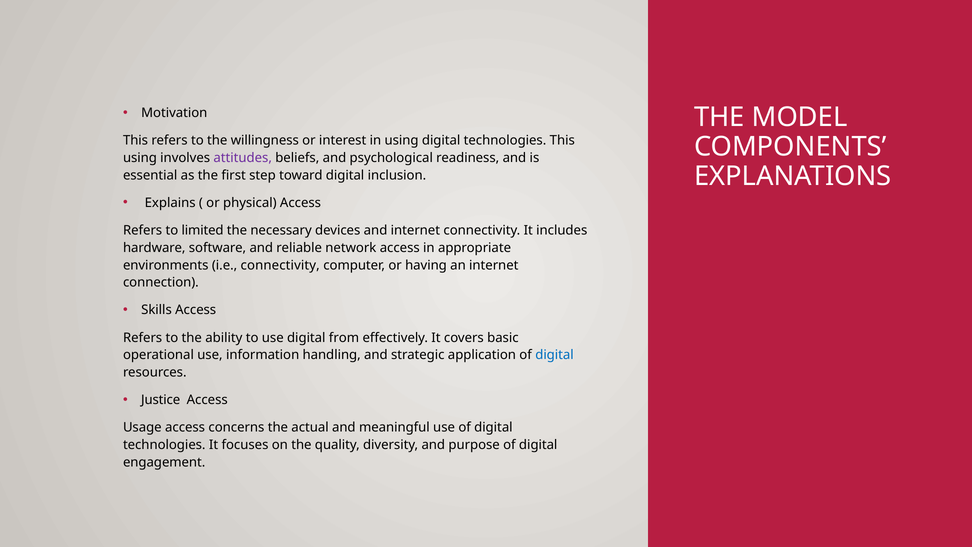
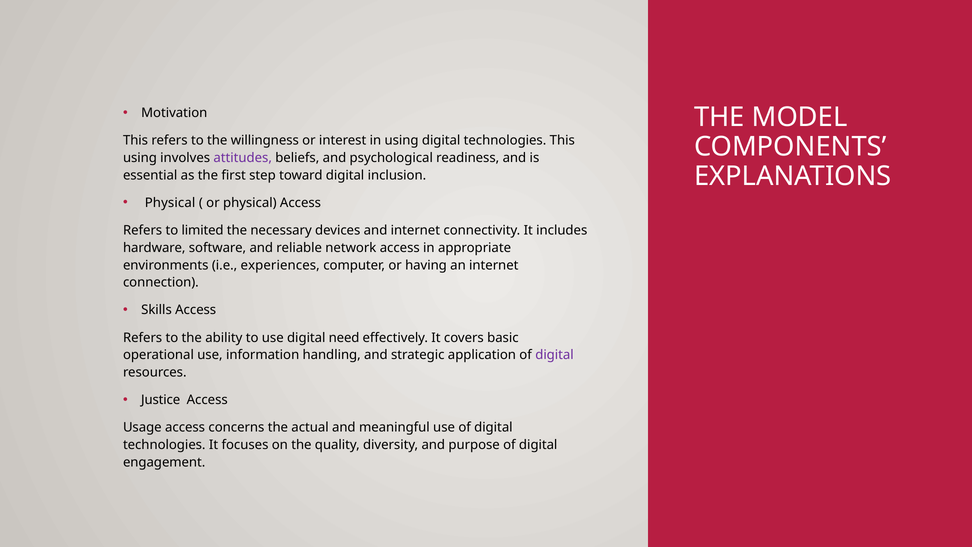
Explains at (170, 203): Explains -> Physical
i.e connectivity: connectivity -> experiences
from: from -> need
digital at (554, 355) colour: blue -> purple
